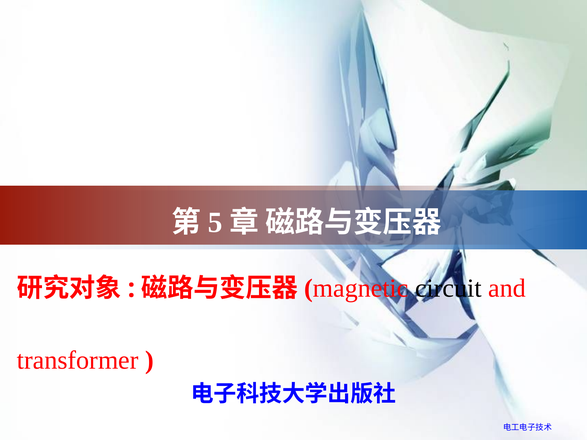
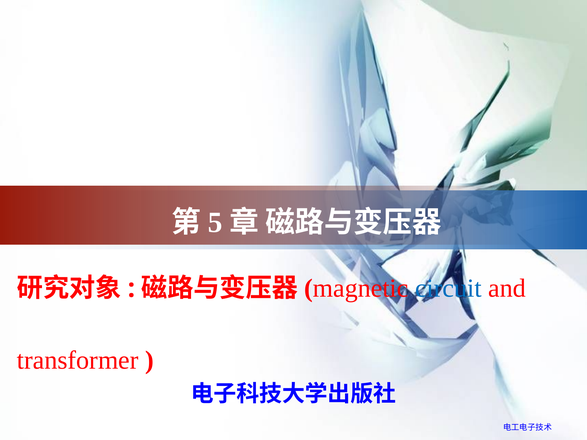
circuit colour: black -> blue
